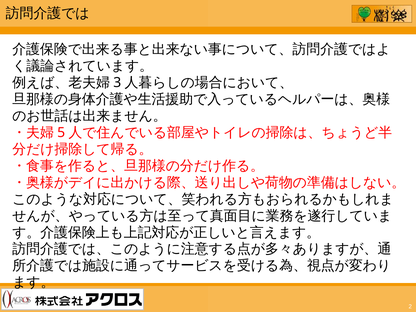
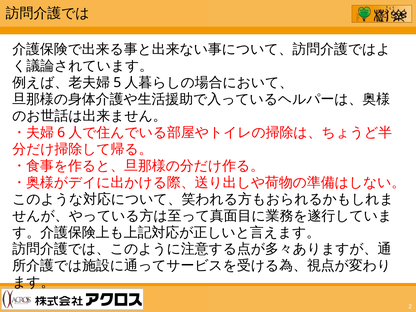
3: 3 -> 5
5: 5 -> 6
